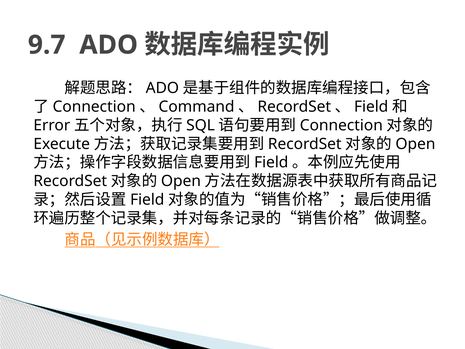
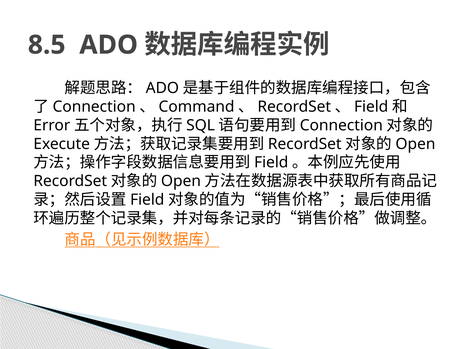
9.7: 9.7 -> 8.5
